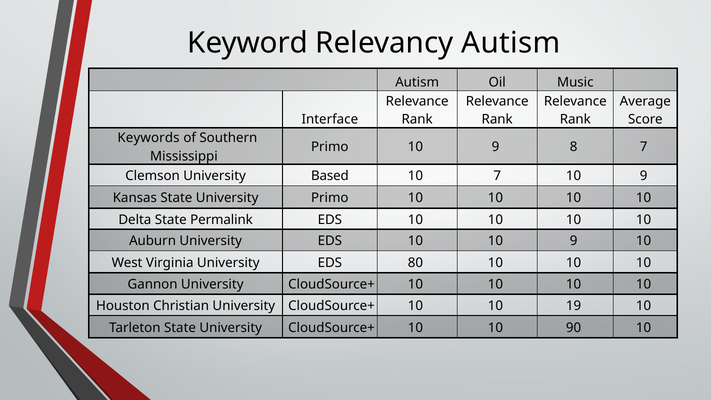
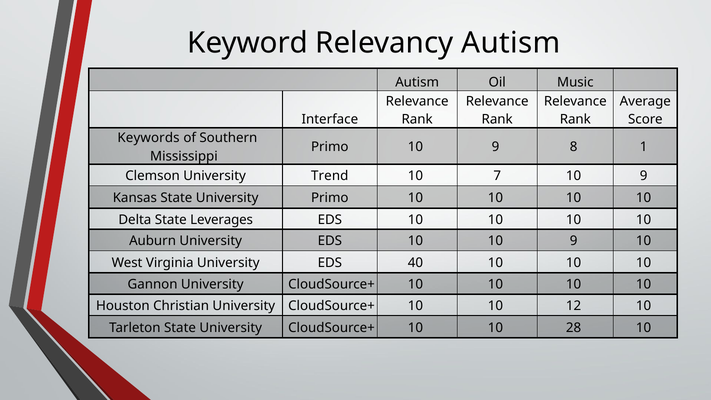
8 7: 7 -> 1
Based: Based -> Trend
Permalink: Permalink -> Leverages
80: 80 -> 40
19: 19 -> 12
90: 90 -> 28
